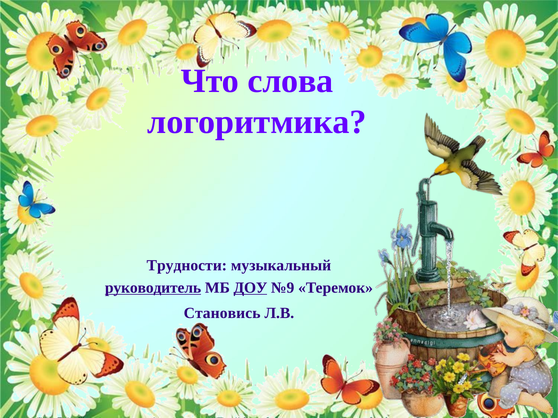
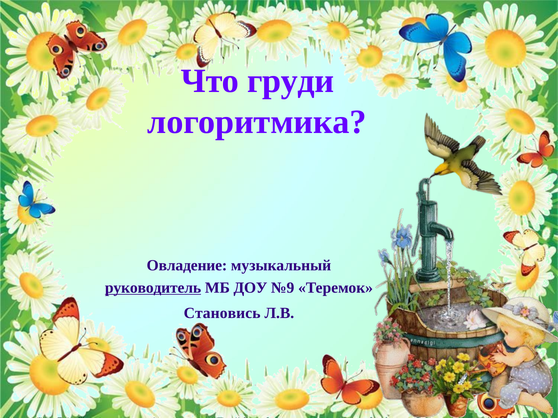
слова: слова -> груди
Трудности: Трудности -> Овладение
ДОУ underline: present -> none
